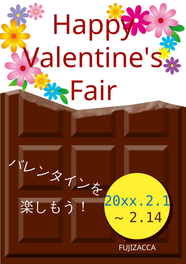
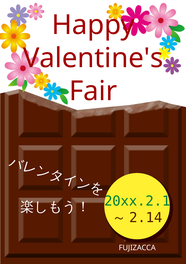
20xx.2.1 colour: blue -> green
